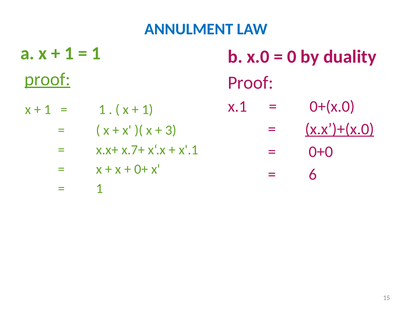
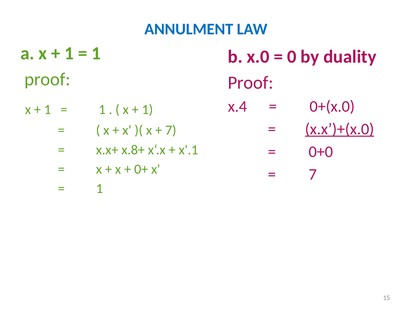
proof at (47, 79) underline: present -> none
x.1: x.1 -> x.4
3 at (171, 130): 3 -> 7
x.7+: x.7+ -> x.8+
6 at (313, 174): 6 -> 7
